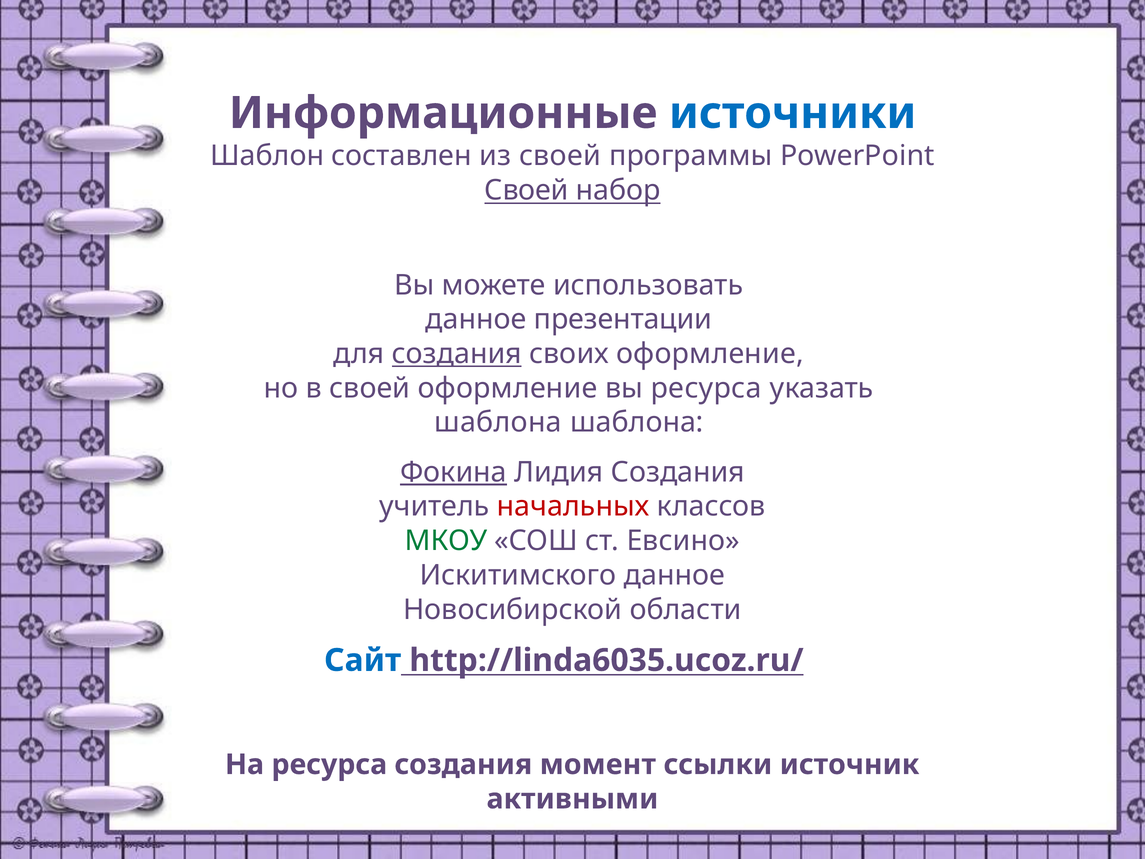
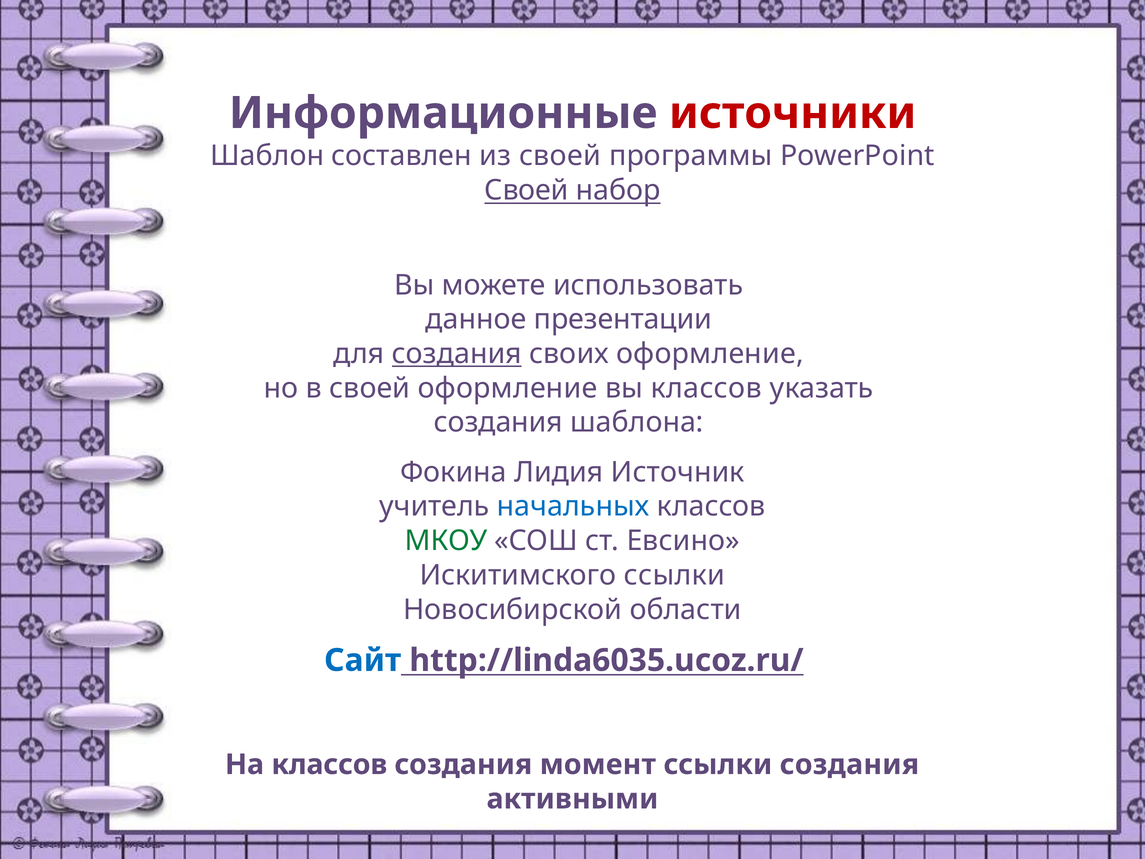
источники colour: blue -> red
вы ресурса: ресурса -> классов
шаблона at (498, 422): шаблона -> создания
Фокина underline: present -> none
Лидия Создания: Создания -> Источник
начальных colour: red -> blue
Искитимского данное: данное -> ссылки
На ресурса: ресурса -> классов
ссылки источник: источник -> создания
